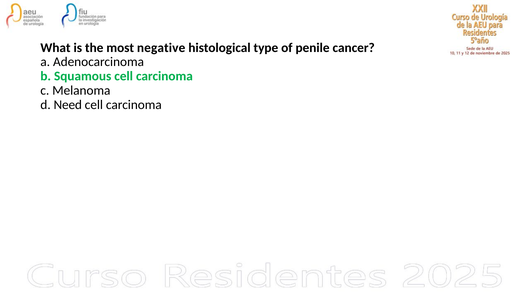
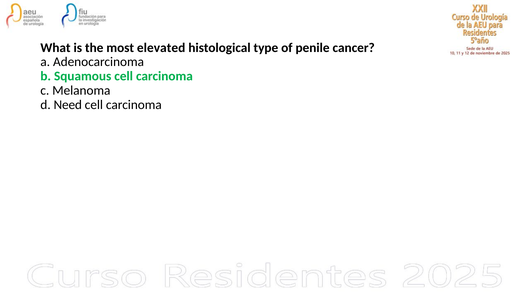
negative: negative -> elevated
